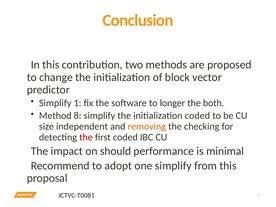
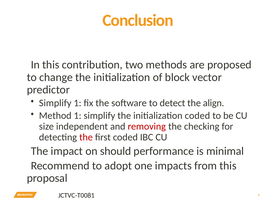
longer: longer -> detect
both: both -> align
Method 8: 8 -> 1
removing colour: orange -> red
one simplify: simplify -> impacts
